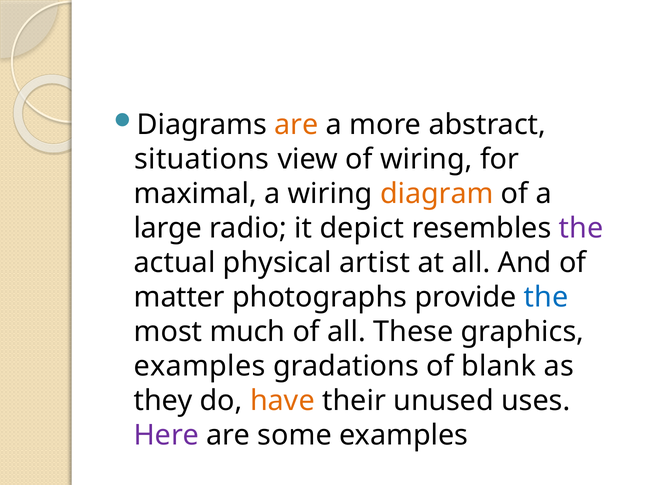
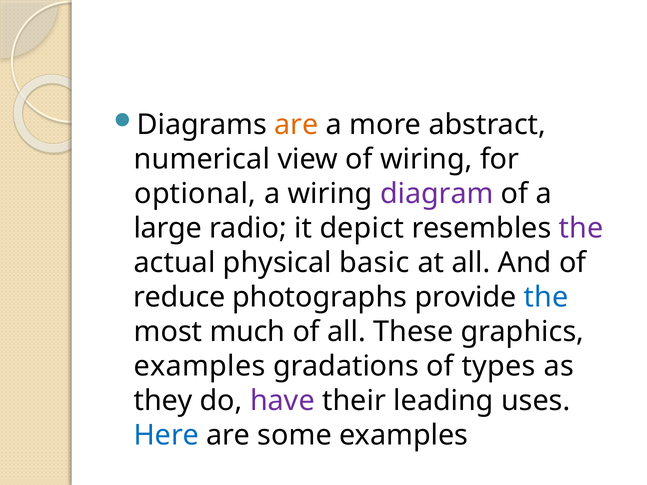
situations: situations -> numerical
maximal: maximal -> optional
diagram colour: orange -> purple
artist: artist -> basic
matter: matter -> reduce
blank: blank -> types
have colour: orange -> purple
unused: unused -> leading
Here colour: purple -> blue
